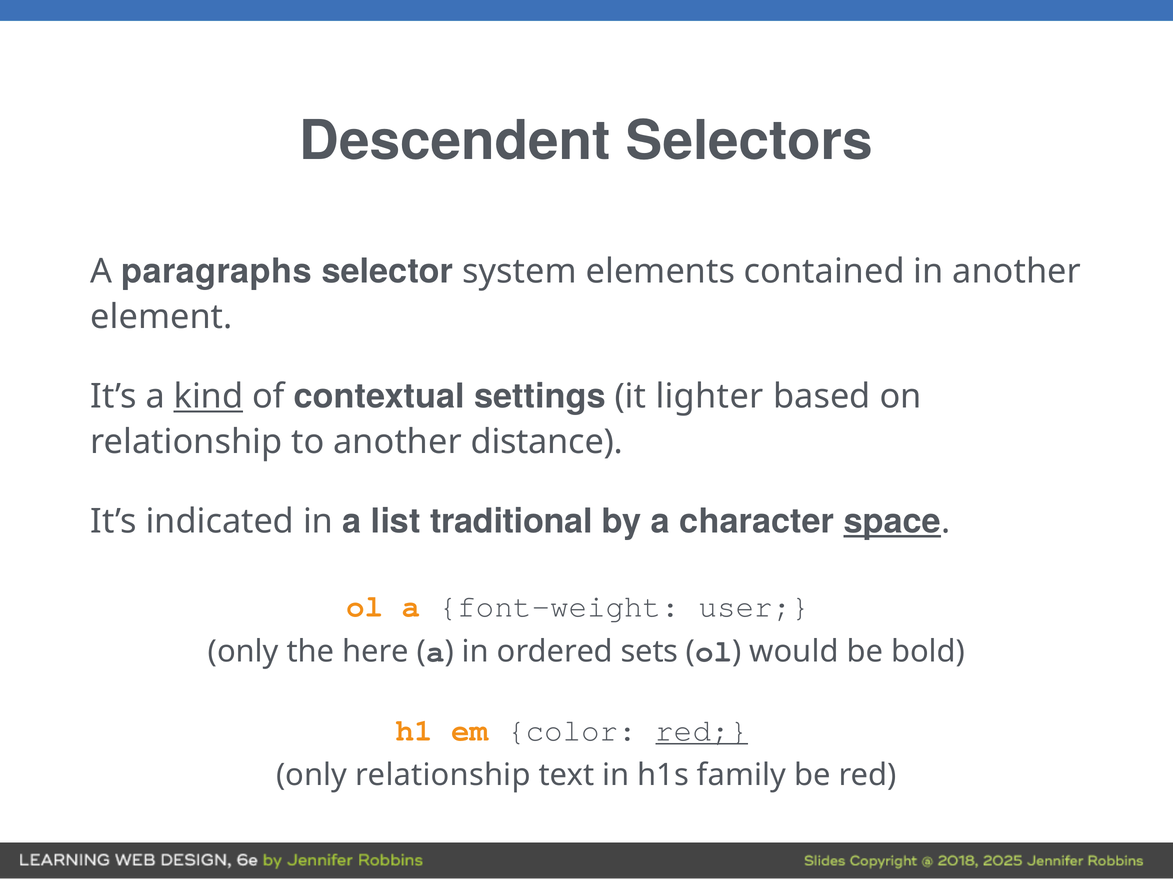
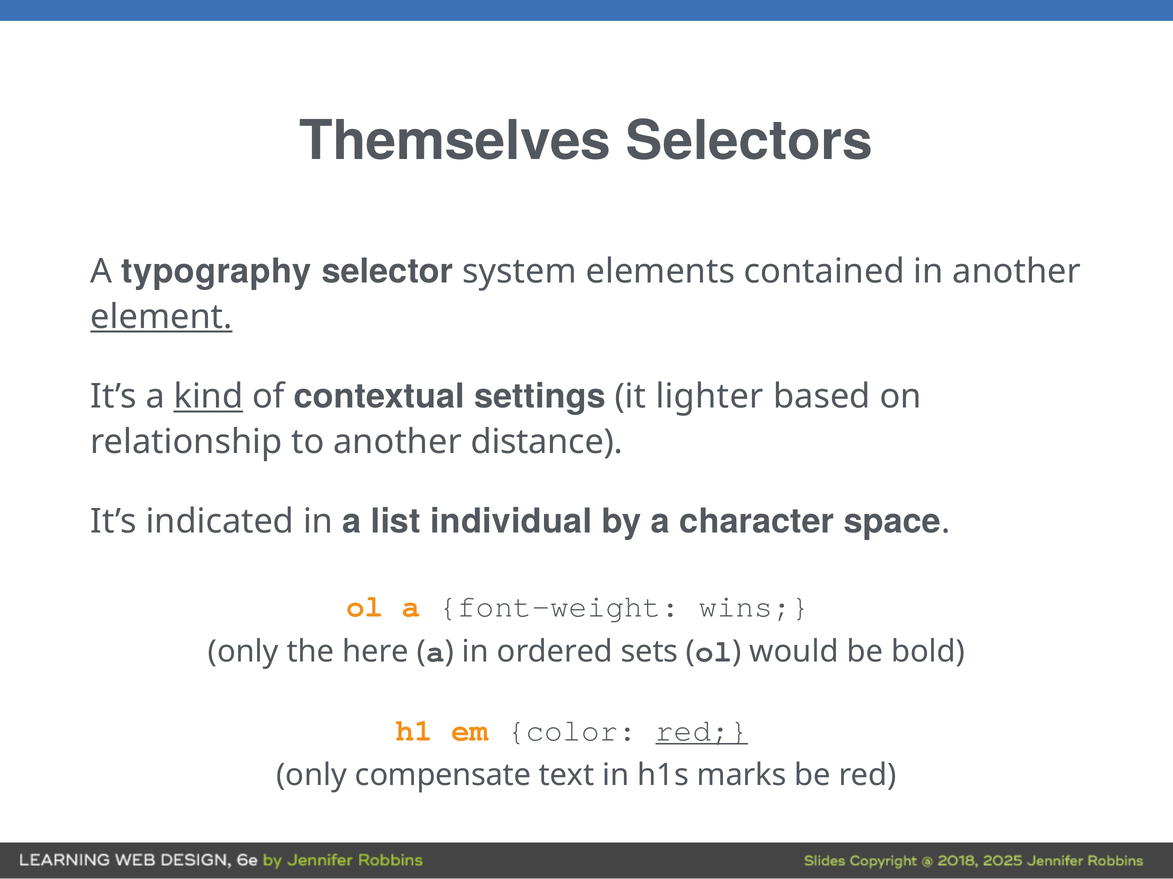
Descendent: Descendent -> Themselves
paragraphs: paragraphs -> typography
element underline: none -> present
traditional: traditional -> individual
space underline: present -> none
user: user -> wins
only relationship: relationship -> compensate
family: family -> marks
